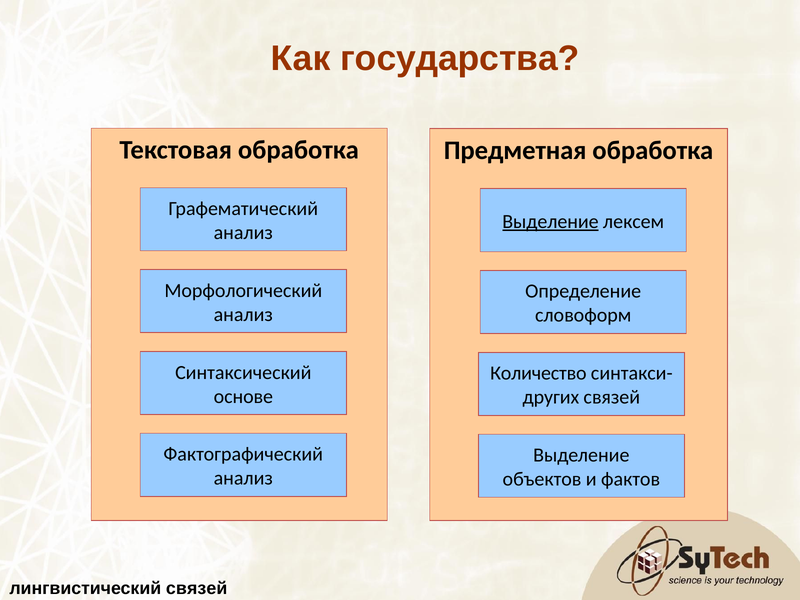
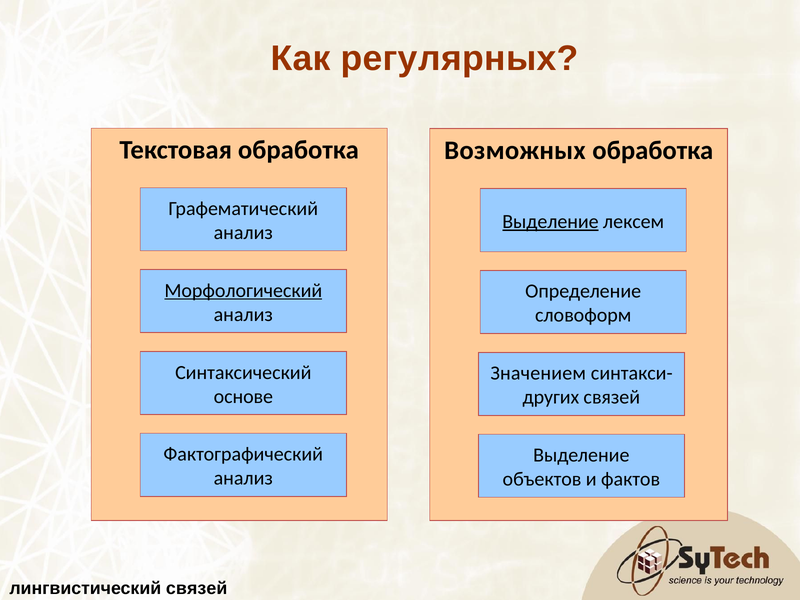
государства: государства -> регулярных
Предметная: Предметная -> Возможных
Морфологический underline: none -> present
Количество: Количество -> Значением
